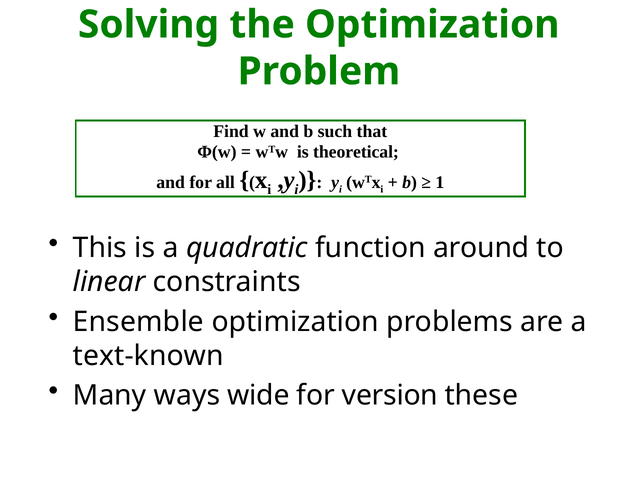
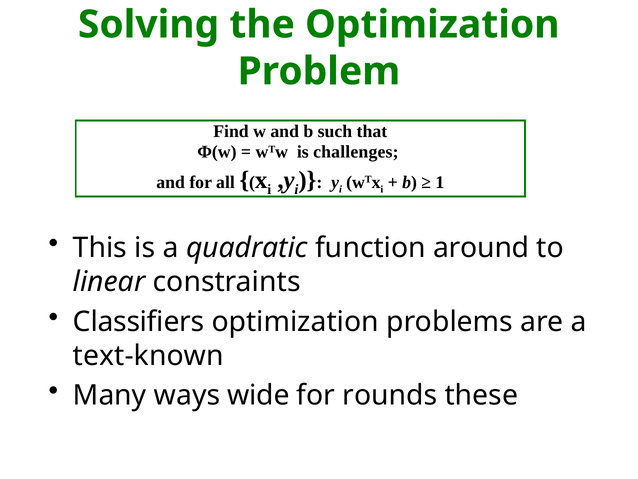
theoretical: theoretical -> challenges
Ensemble: Ensemble -> Classifiers
version: version -> rounds
